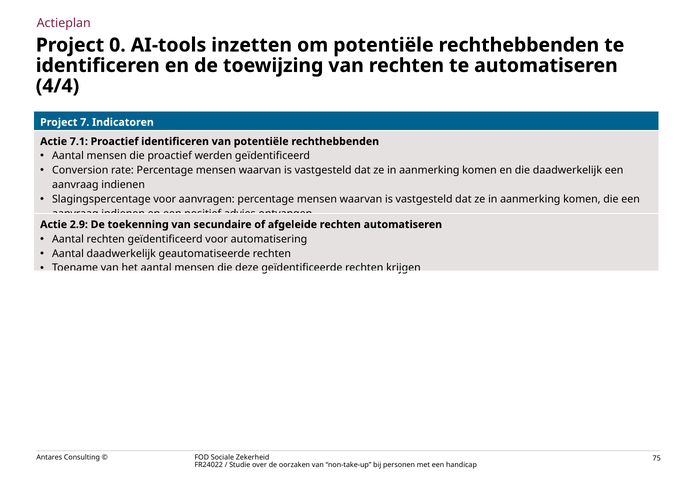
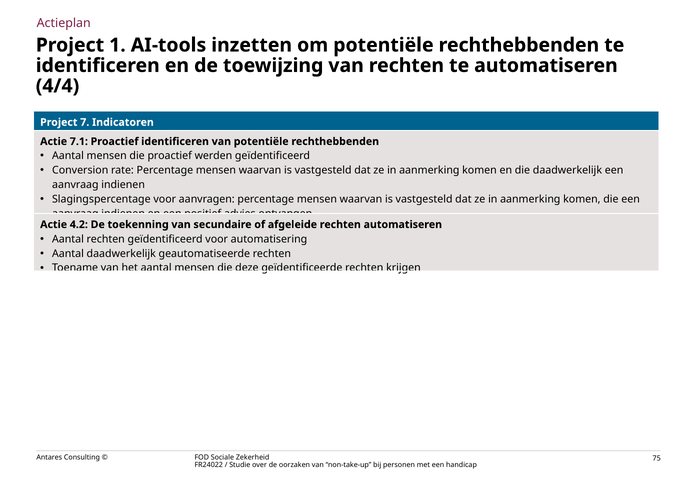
0: 0 -> 1
2.9: 2.9 -> 4.2
